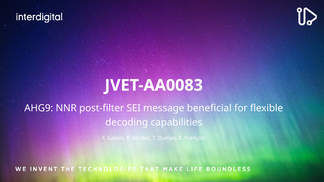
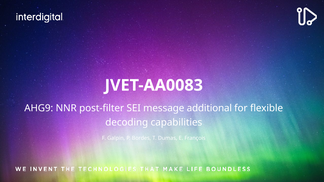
beneficial: beneficial -> additional
